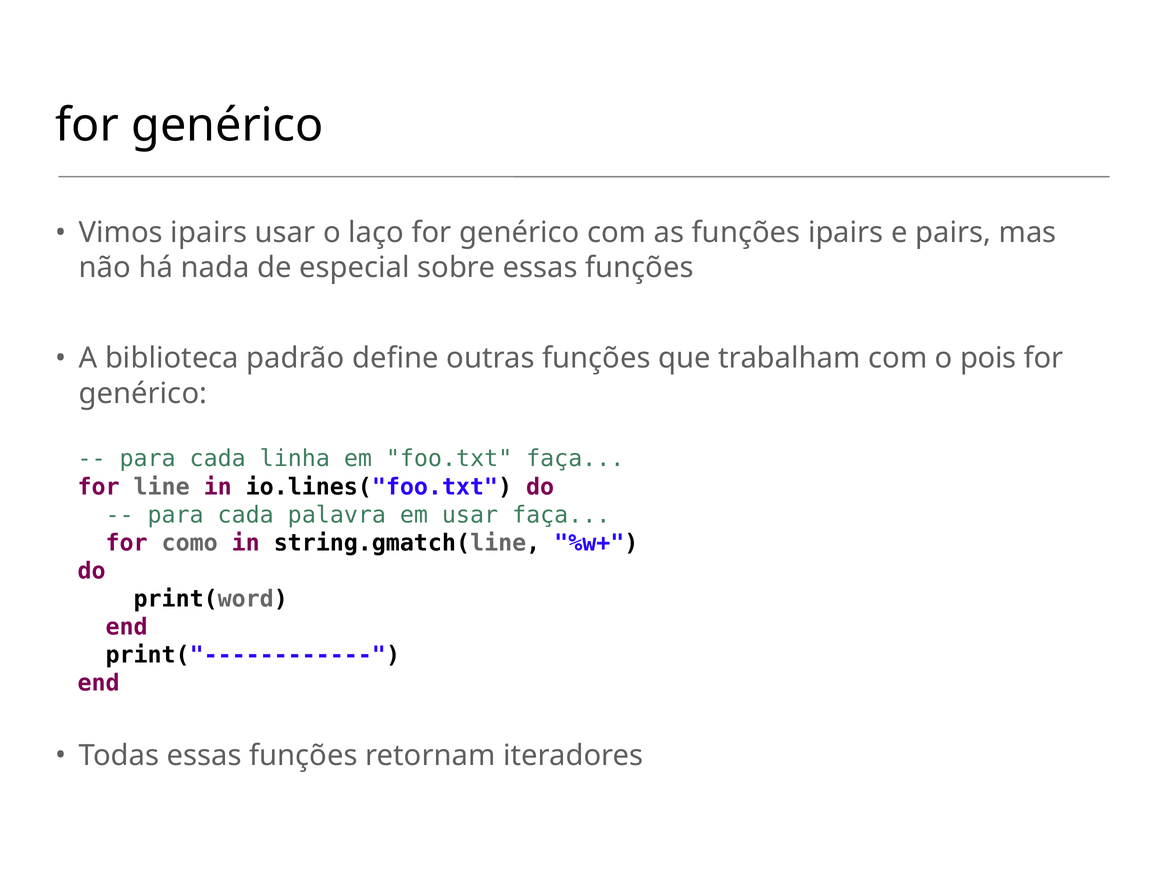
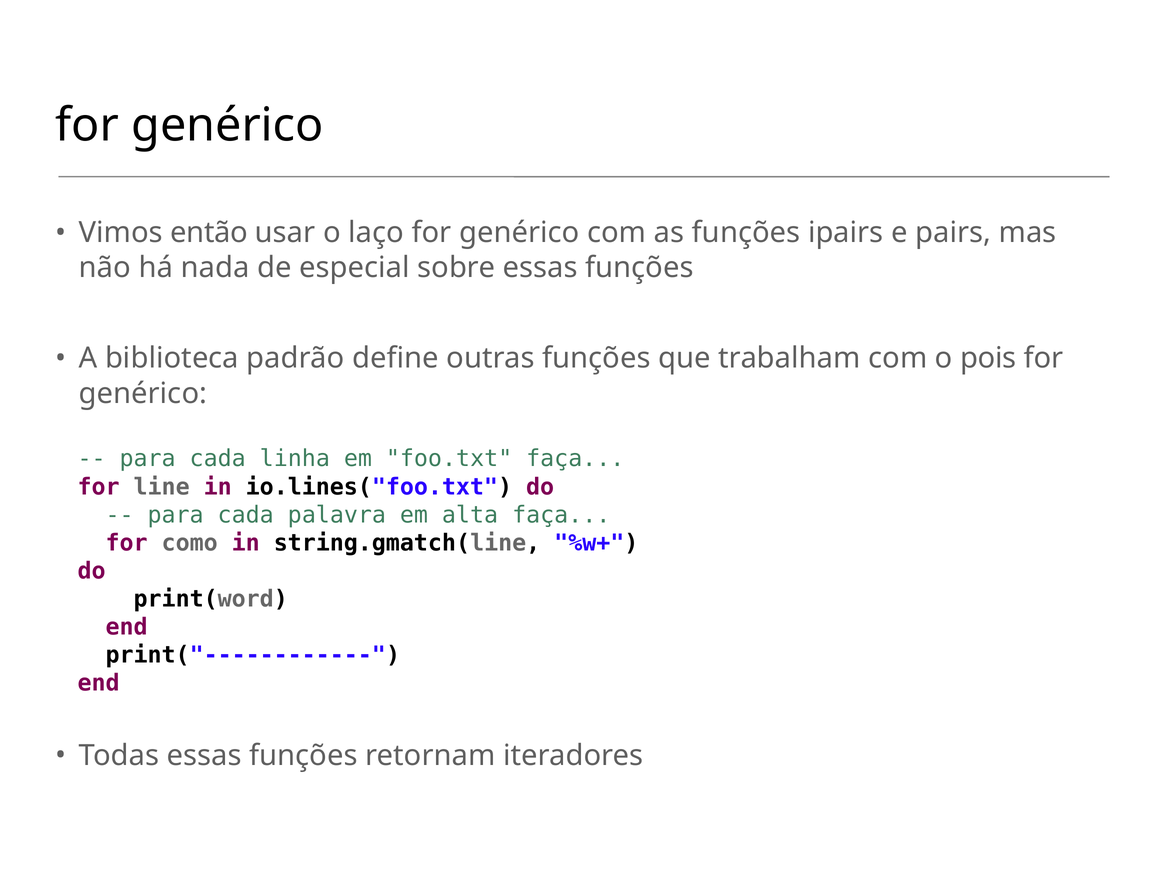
Vimos ipairs: ipairs -> então
em usar: usar -> alta
